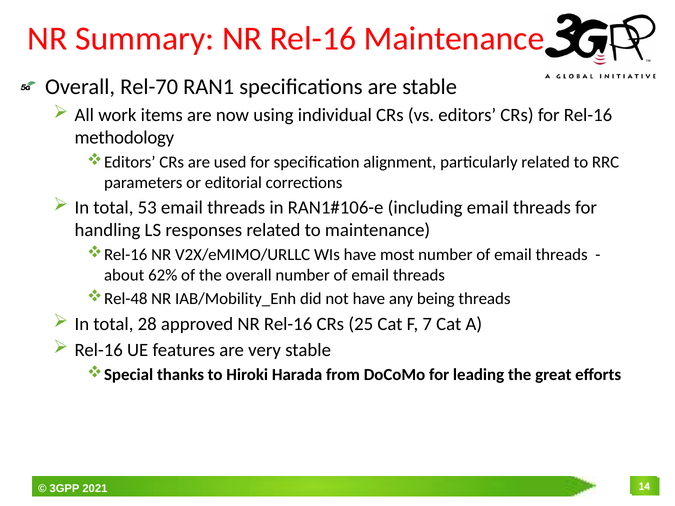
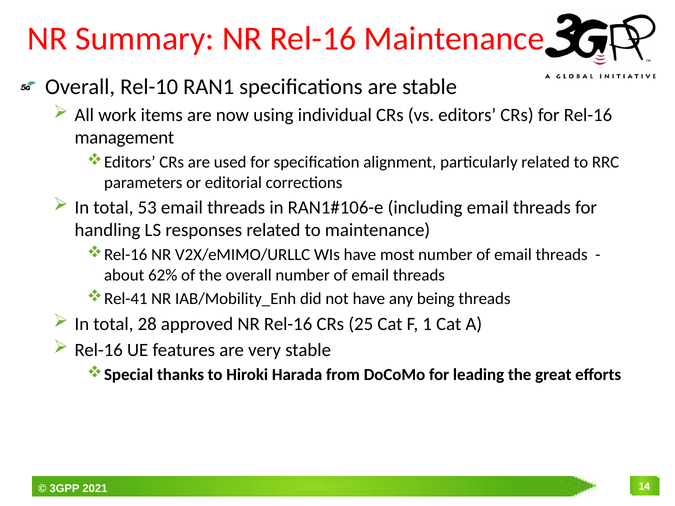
Rel-70: Rel-70 -> Rel-10
methodology: methodology -> management
Rel-48: Rel-48 -> Rel-41
7: 7 -> 1
